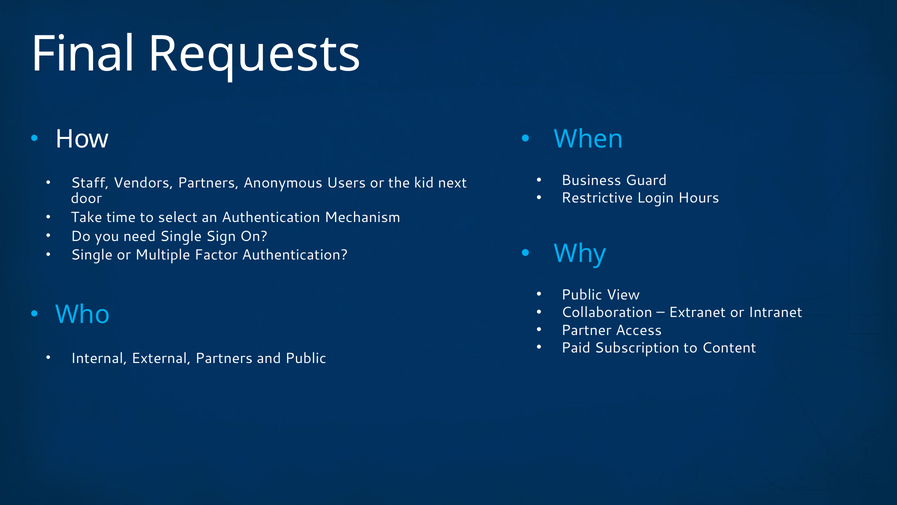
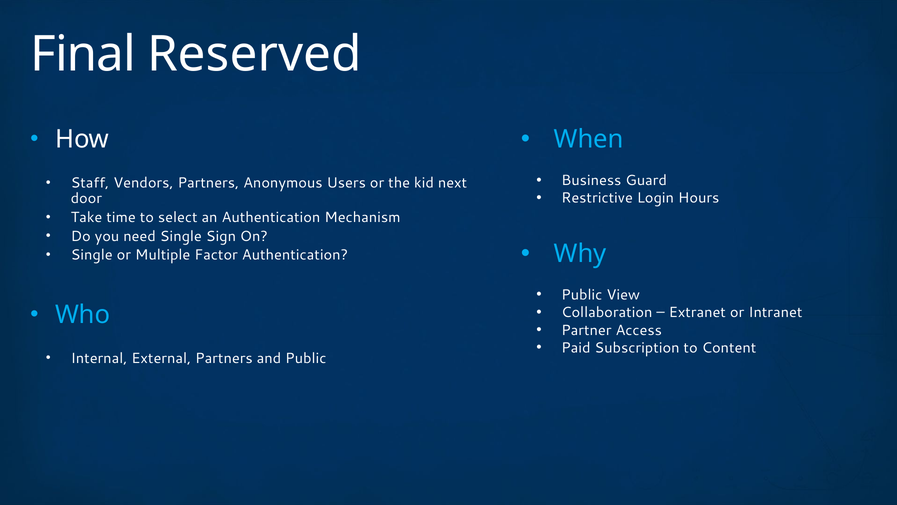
Requests: Requests -> Reserved
